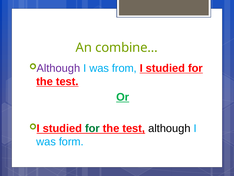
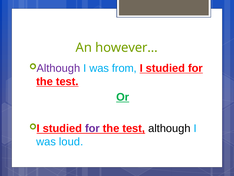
combine…: combine… -> however…
for at (92, 128) colour: green -> purple
form: form -> loud
